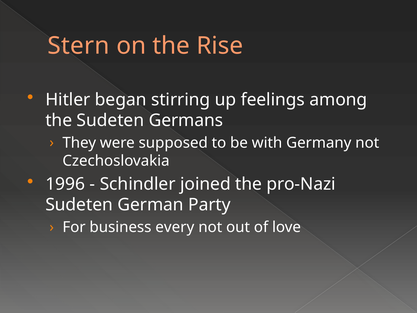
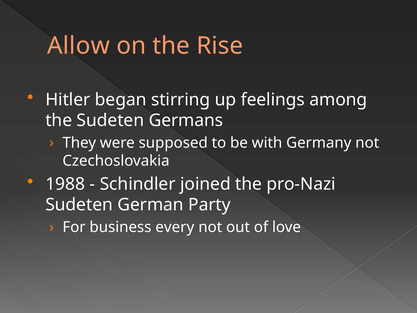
Stern: Stern -> Allow
1996: 1996 -> 1988
